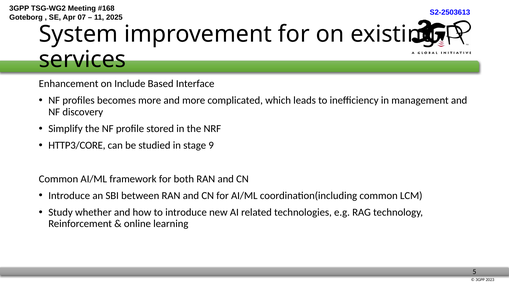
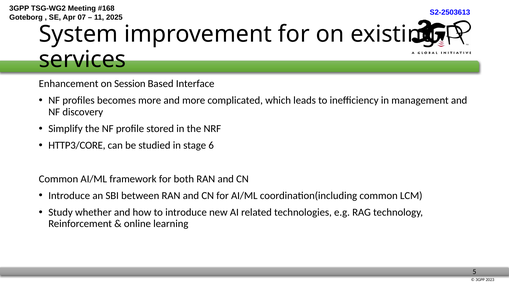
Include: Include -> Session
9: 9 -> 6
